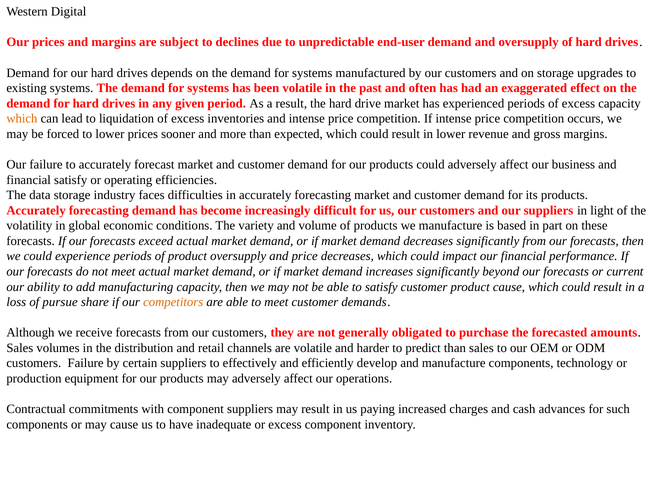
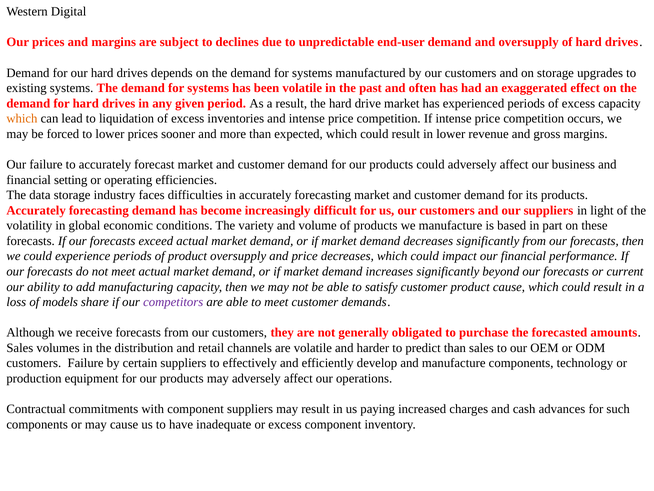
financial satisfy: satisfy -> setting
pursue: pursue -> models
competitors colour: orange -> purple
